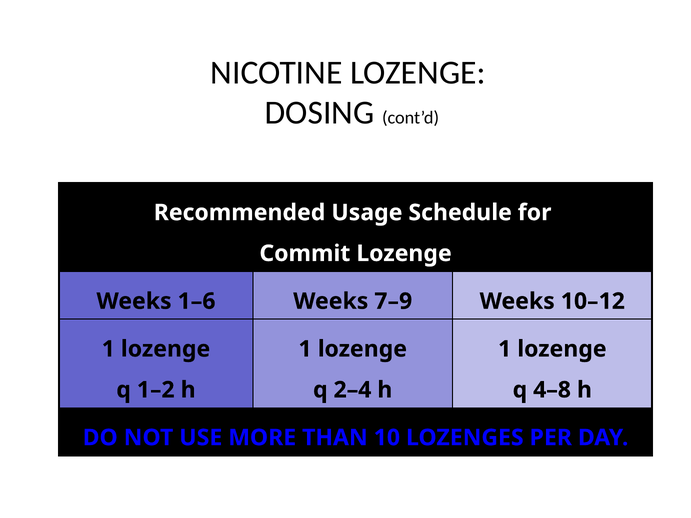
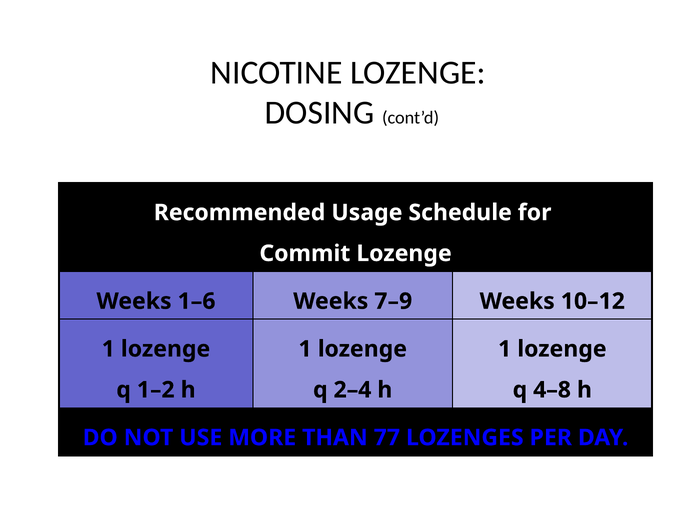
10: 10 -> 77
